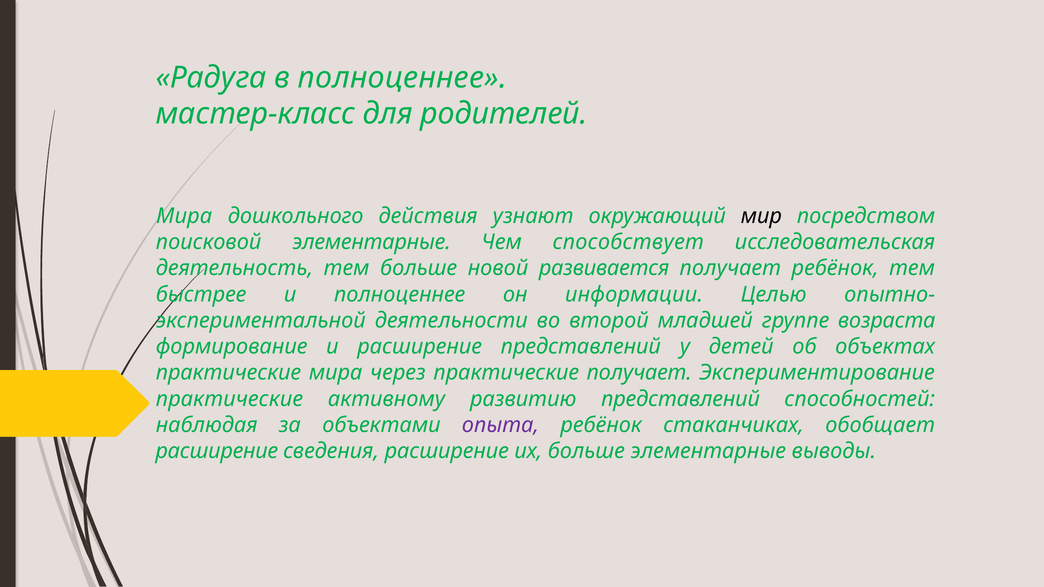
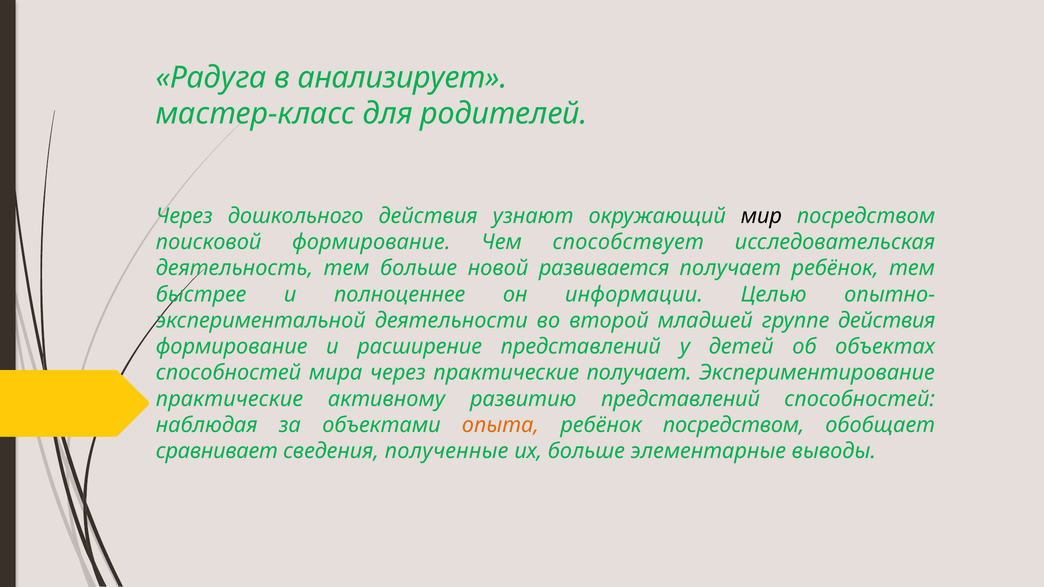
в полноценнее: полноценнее -> анализирует
Мира at (184, 216): Мира -> Через
поисковой элементарные: элементарные -> формирование
группе возраста: возраста -> действия
практические at (229, 373): практические -> способностей
опыта colour: purple -> orange
ребёнок стаканчиках: стаканчиках -> посредством
расширение at (217, 451): расширение -> сравнивает
сведения расширение: расширение -> полученные
